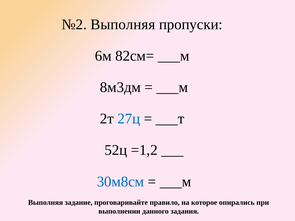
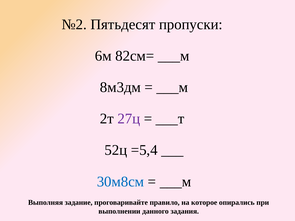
№2 Выполняя: Выполняя -> Пятьдесят
27ц colour: blue -> purple
=1,2: =1,2 -> =5,4
